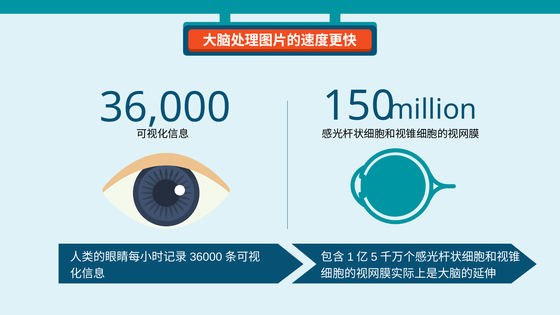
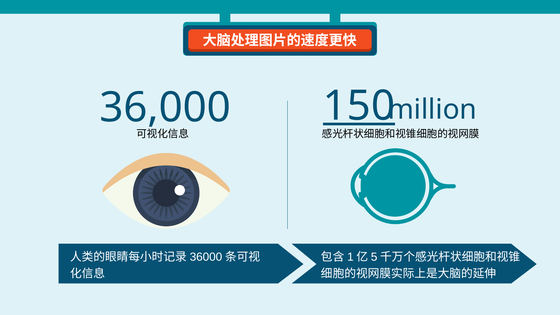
150 underline: none -> present
